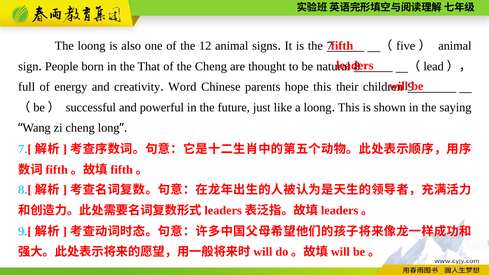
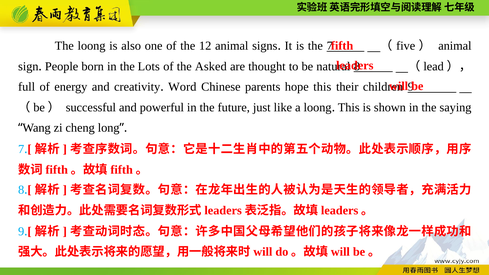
That: That -> Lots
the Cheng: Cheng -> Asked
